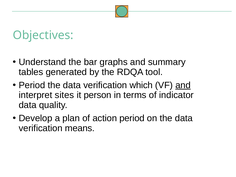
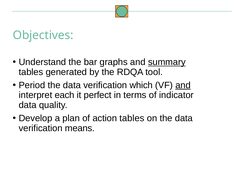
summary underline: none -> present
sites: sites -> each
person: person -> perfect
action period: period -> tables
